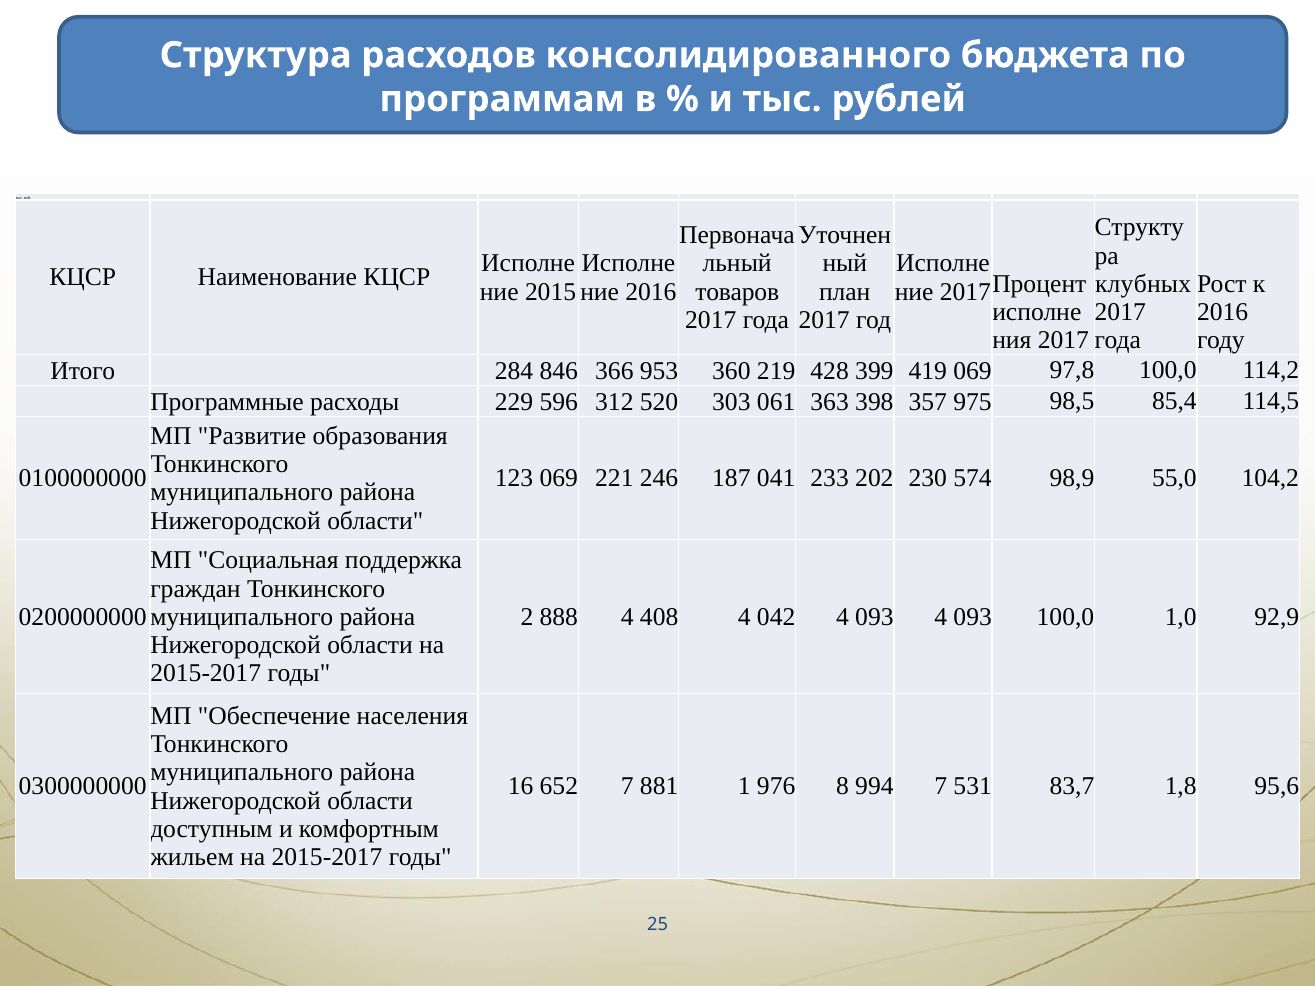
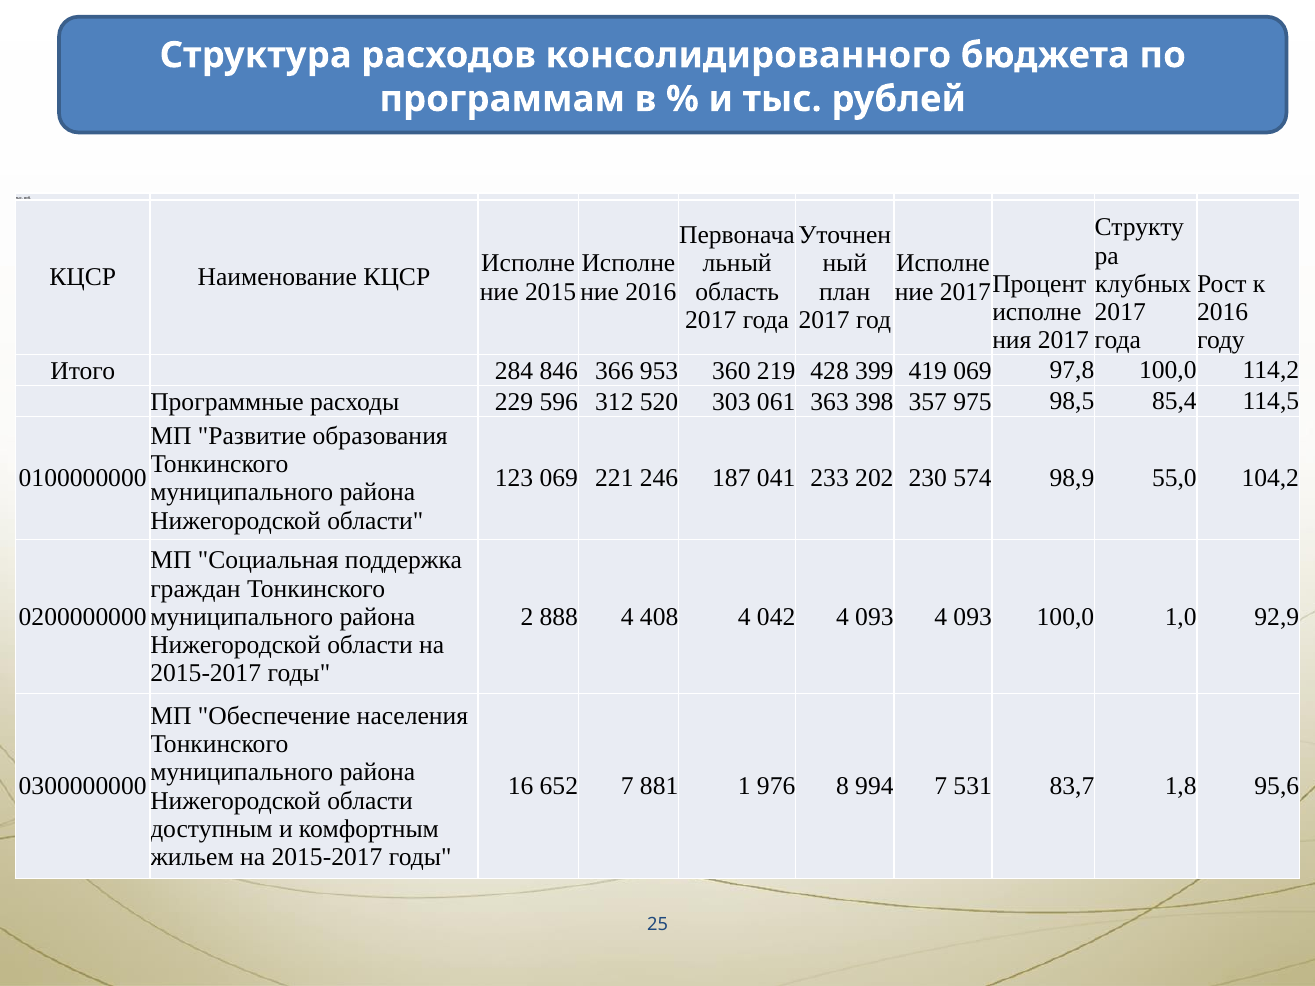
товаров: товаров -> область
